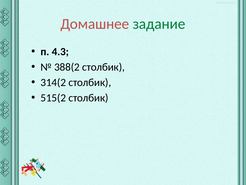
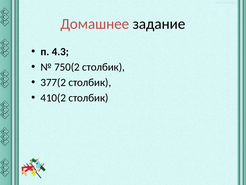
задание colour: green -> black
388(2: 388(2 -> 750(2
314(2: 314(2 -> 377(2
515(2: 515(2 -> 410(2
